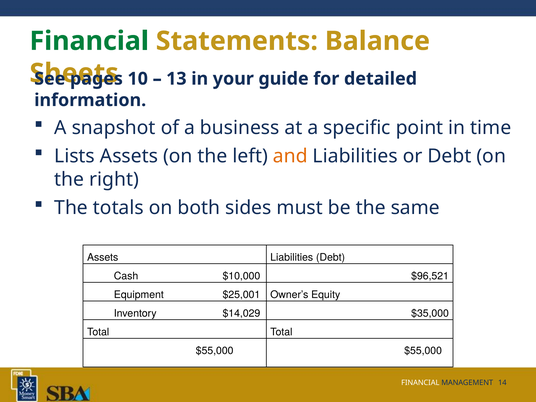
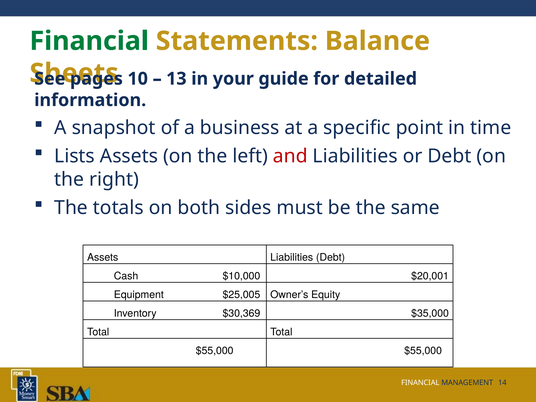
and colour: orange -> red
$96,521: $96,521 -> $20,001
$25,001: $25,001 -> $25,005
$14,029: $14,029 -> $30,369
